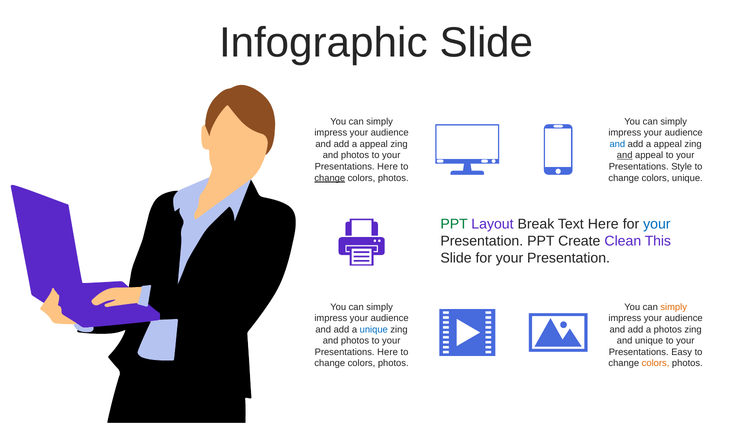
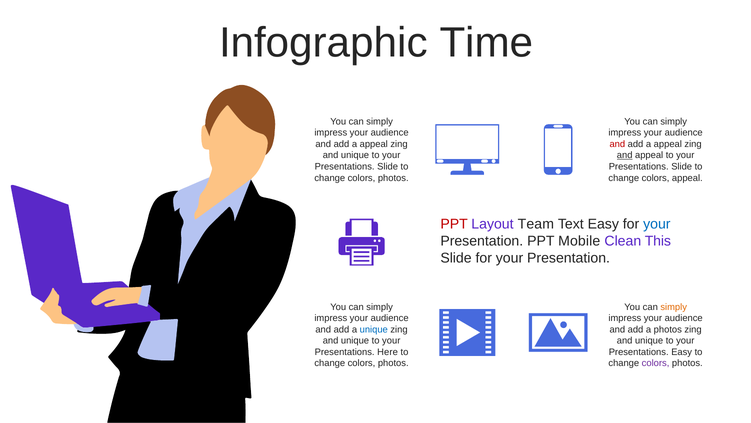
Infographic Slide: Slide -> Time
and at (617, 144) colour: blue -> red
photos at (355, 155): photos -> unique
Here at (388, 166): Here -> Slide
Style at (682, 166): Style -> Slide
change at (330, 178) underline: present -> none
colors unique: unique -> appeal
PPT at (454, 224) colour: green -> red
Break: Break -> Team
Text Here: Here -> Easy
Create: Create -> Mobile
photos at (355, 340): photos -> unique
colors at (656, 363) colour: orange -> purple
